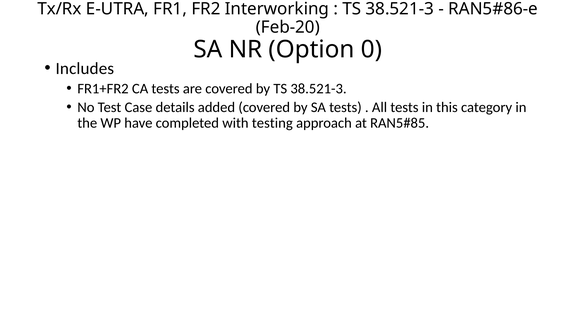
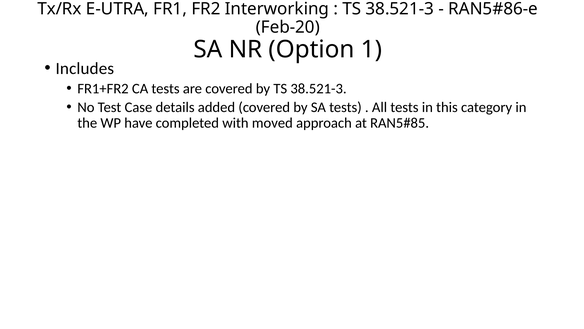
0: 0 -> 1
testing: testing -> moved
